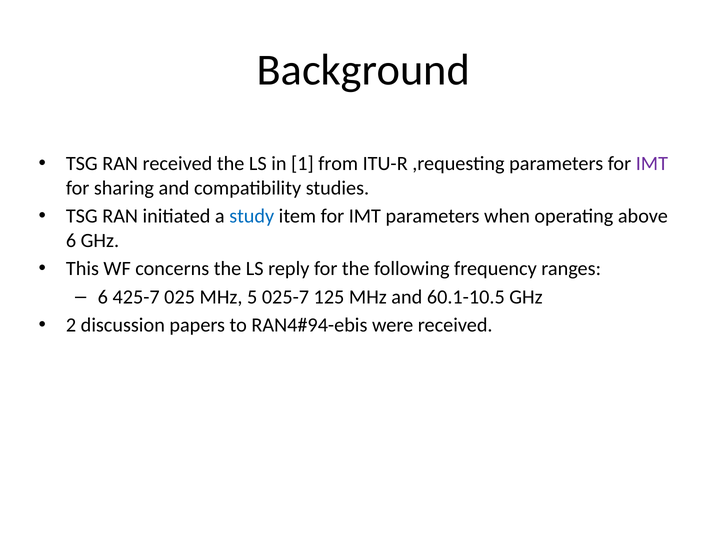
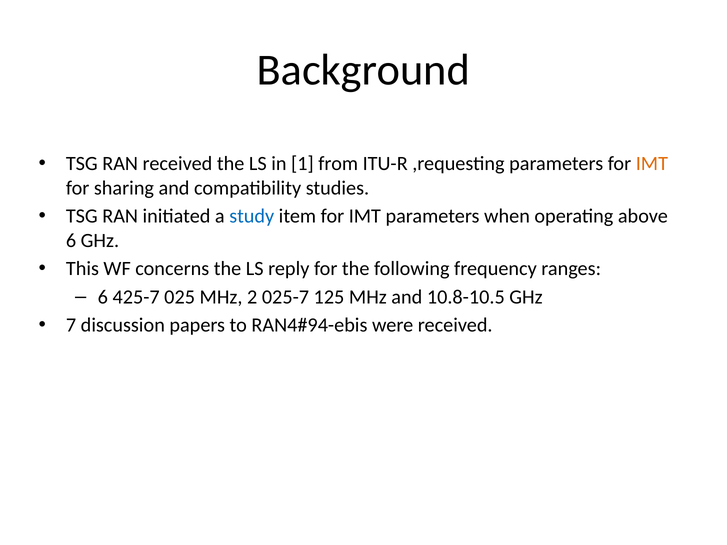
IMT at (652, 164) colour: purple -> orange
5: 5 -> 2
60.1-10.5: 60.1-10.5 -> 10.8-10.5
2: 2 -> 7
